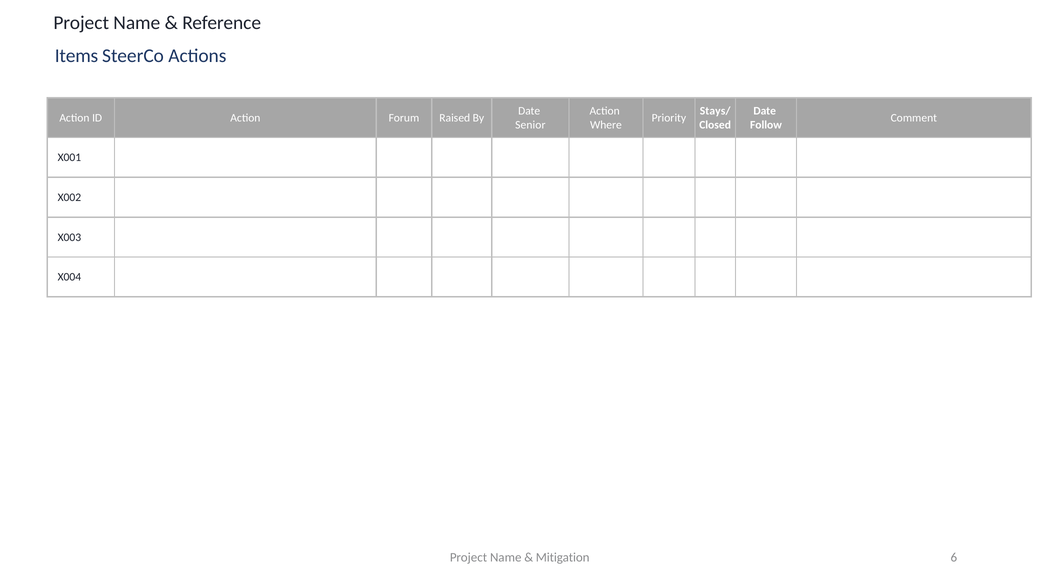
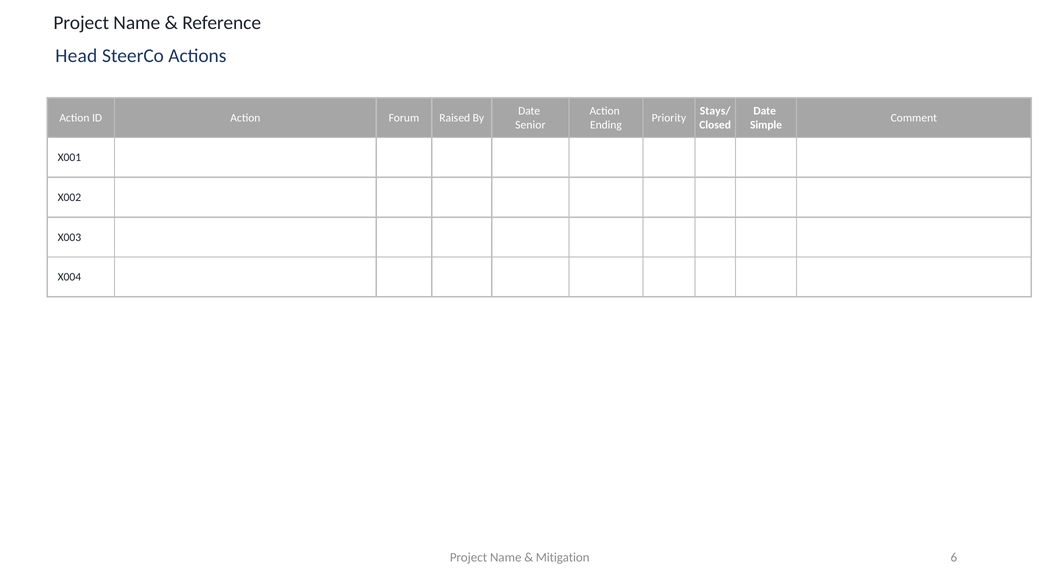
Items: Items -> Head
Where: Where -> Ending
Follow: Follow -> Simple
